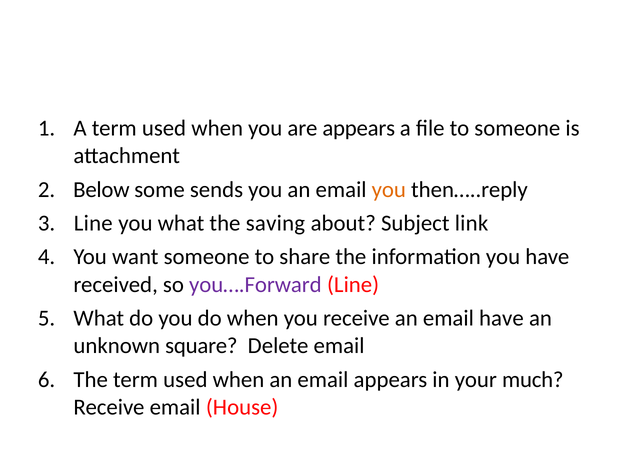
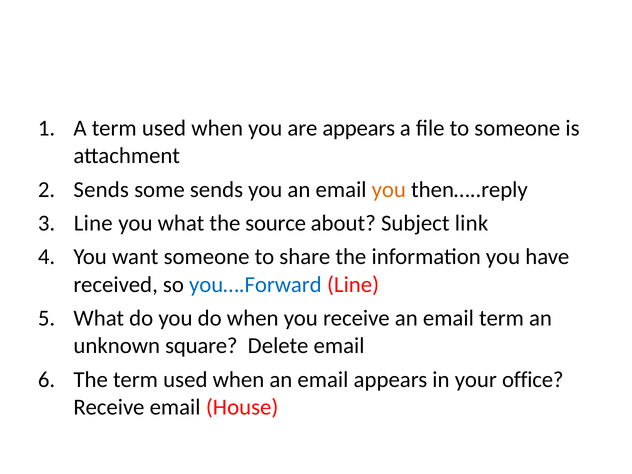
Below at (101, 189): Below -> Sends
saving: saving -> source
you….Forward colour: purple -> blue
email have: have -> term
much: much -> office
